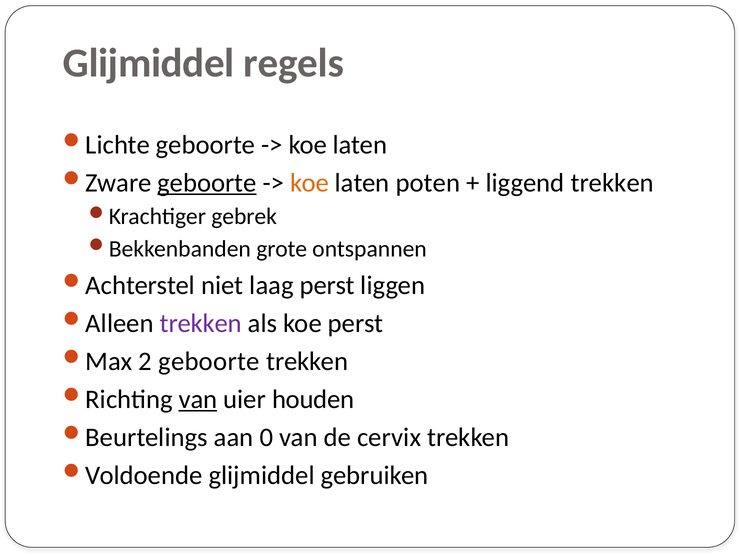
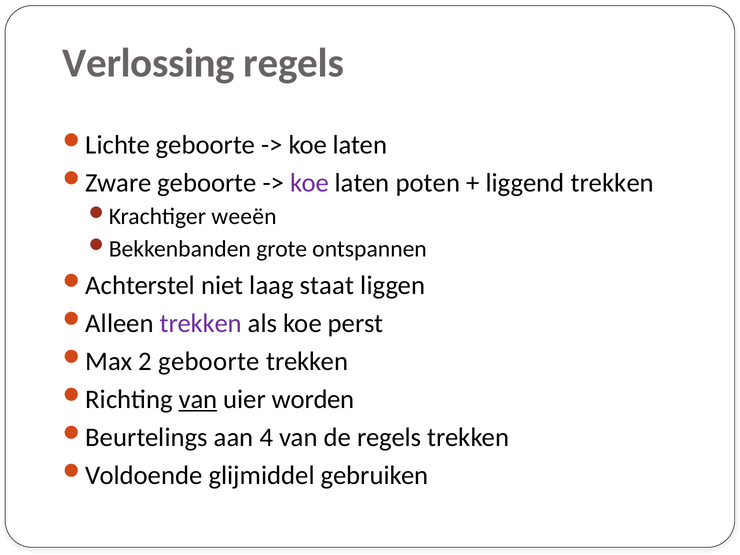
Glijmiddel at (149, 63): Glijmiddel -> Verlossing
geboorte at (207, 183) underline: present -> none
koe at (310, 183) colour: orange -> purple
gebrek: gebrek -> weeën
laag perst: perst -> staat
houden: houden -> worden
0: 0 -> 4
de cervix: cervix -> regels
